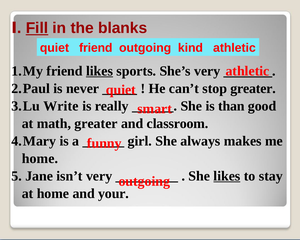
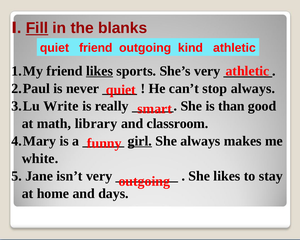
stop greater: greater -> always
math greater: greater -> library
girl underline: none -> present
home at (40, 158): home -> white
likes at (227, 176) underline: present -> none
your: your -> days
